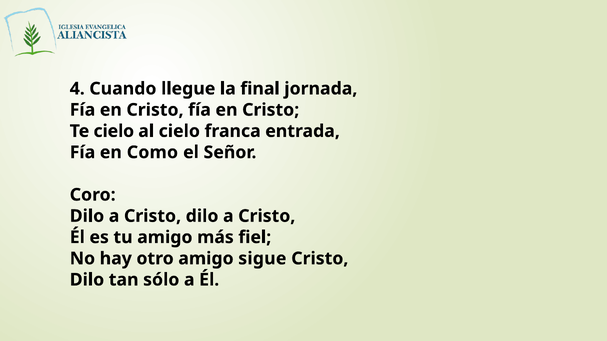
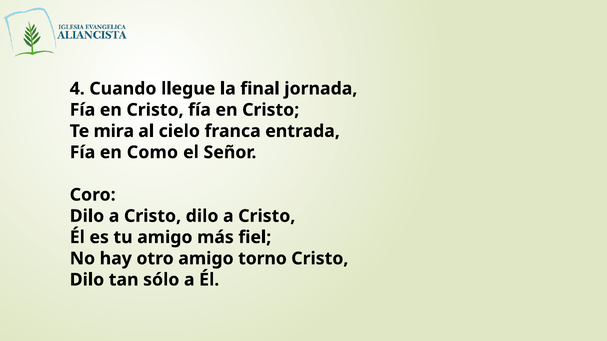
Te cielo: cielo -> mira
sigue: sigue -> torno
